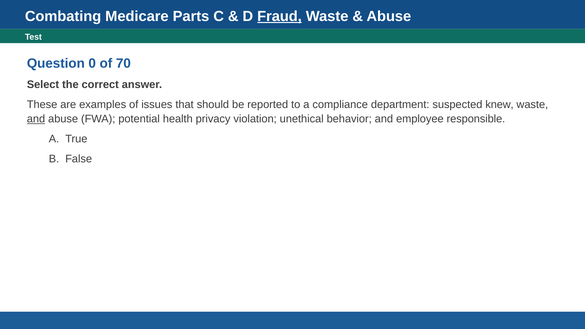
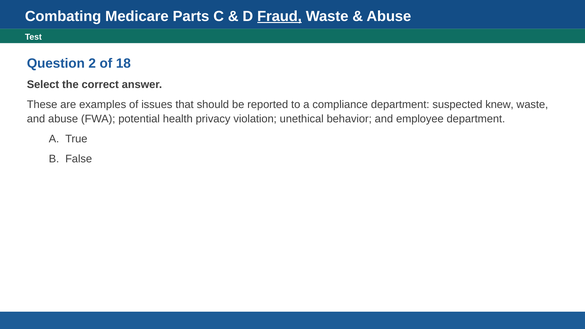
0: 0 -> 2
70: 70 -> 18
and at (36, 119) underline: present -> none
employee responsible: responsible -> department
